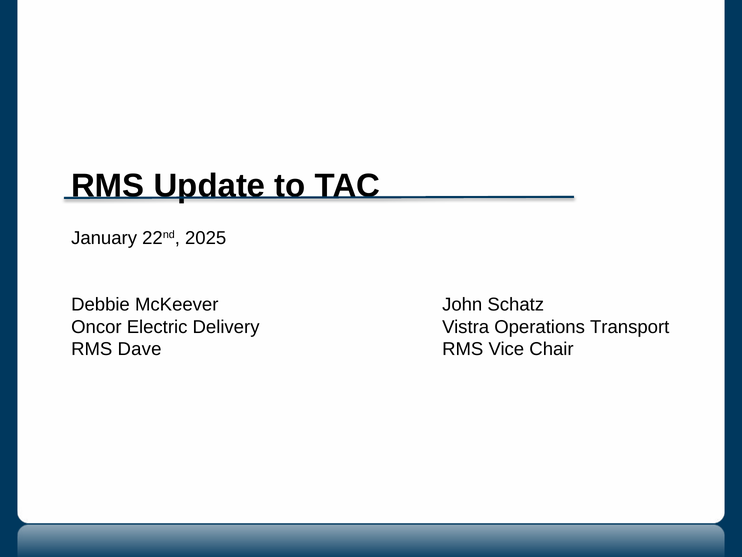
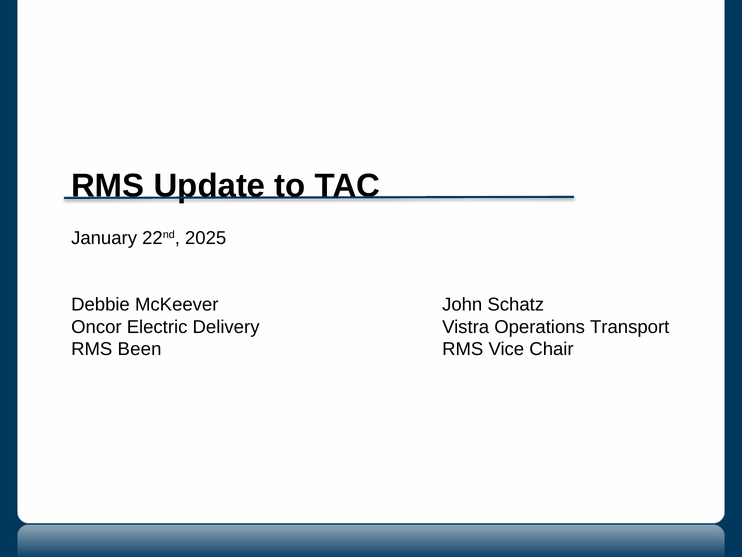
Dave: Dave -> Been
